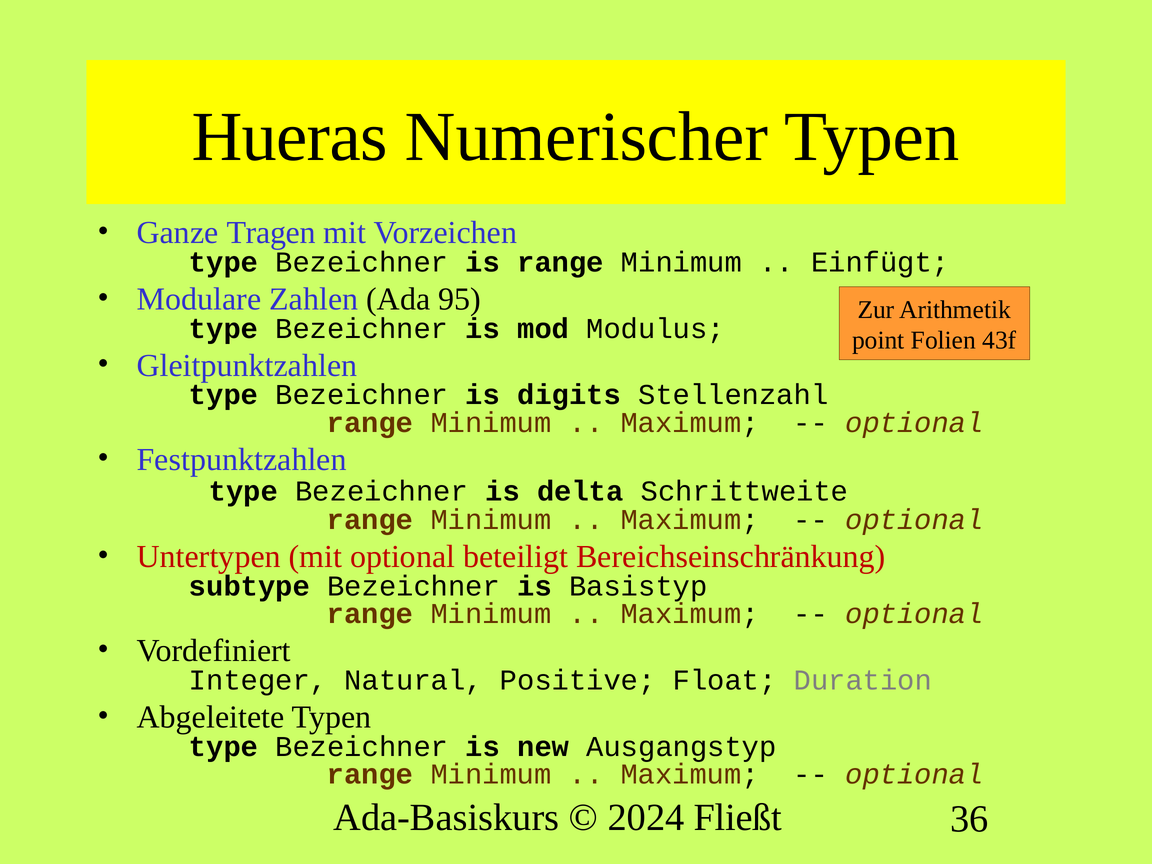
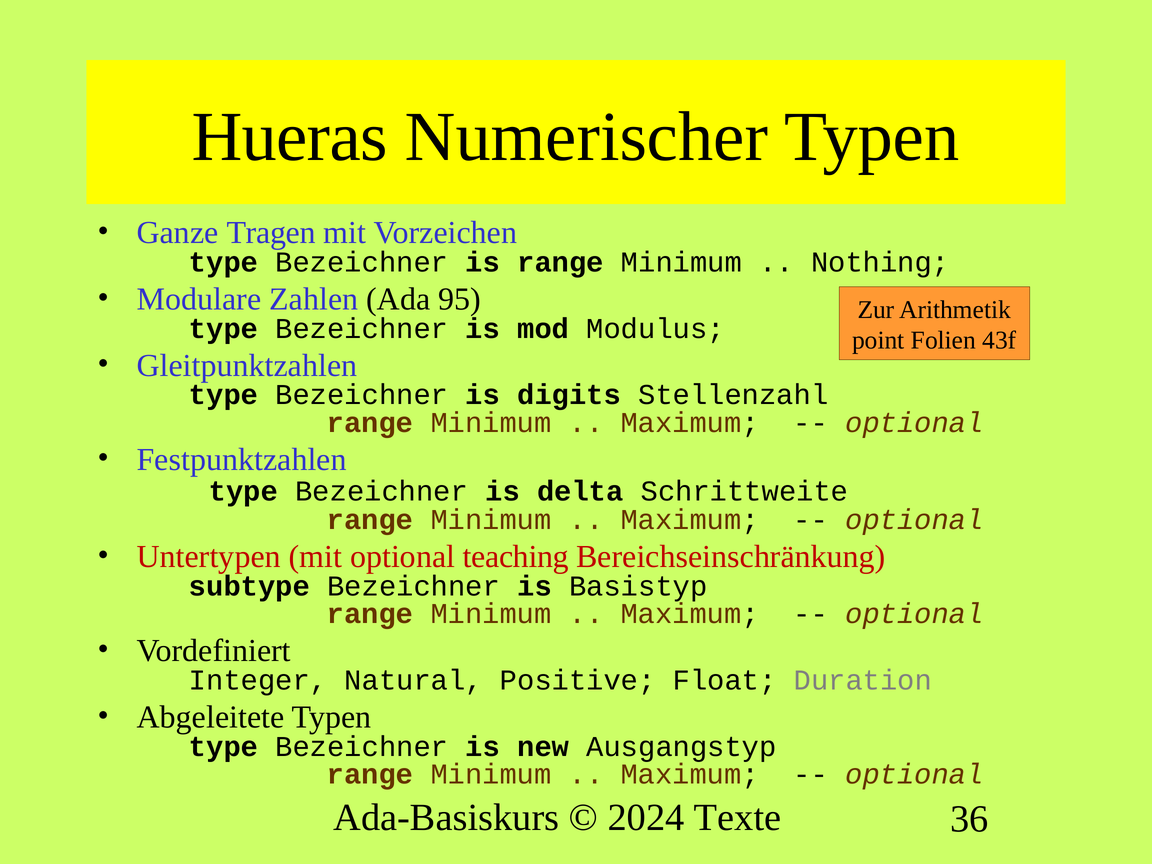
Einfügt: Einfügt -> Nothing
beteiligt: beteiligt -> teaching
Fließt: Fließt -> Texte
